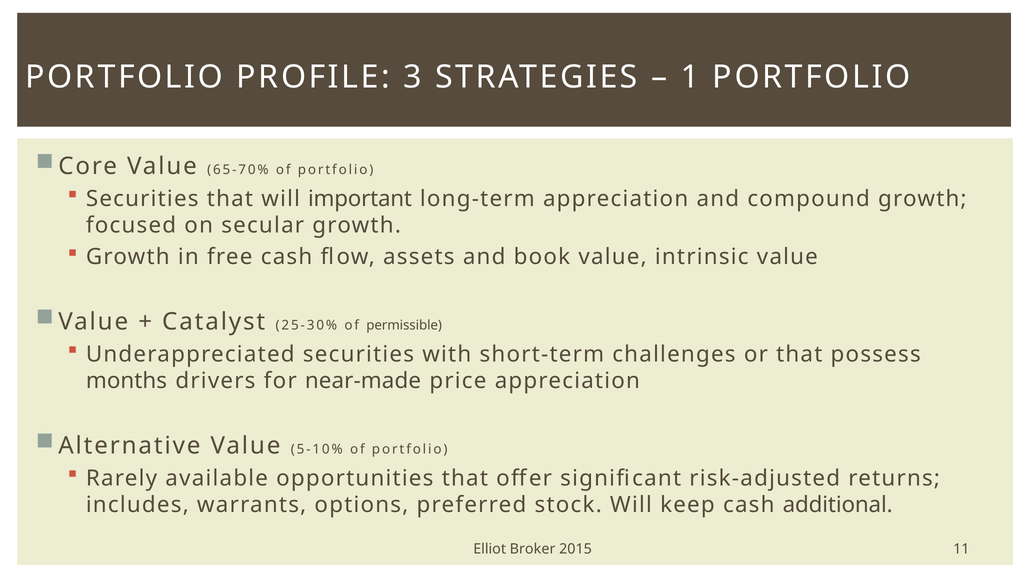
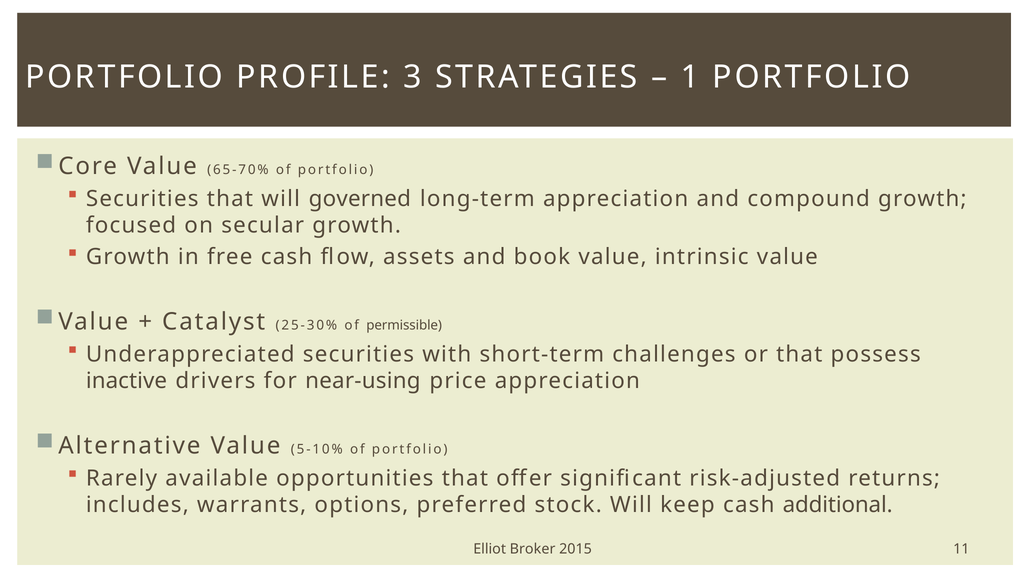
important: important -> governed
months: months -> inactive
near-made: near-made -> near-using
